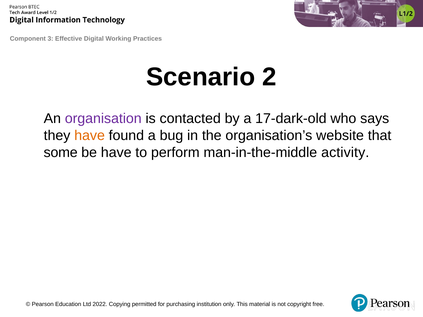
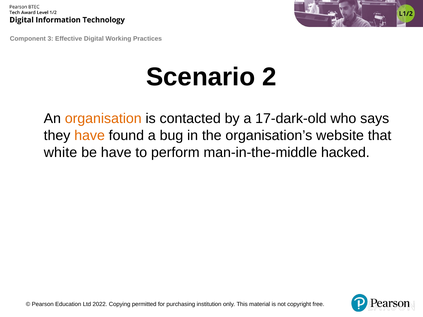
organisation colour: purple -> orange
some: some -> white
activity: activity -> hacked
